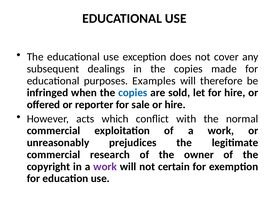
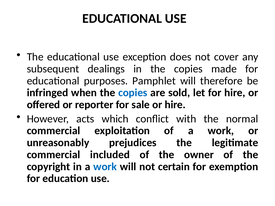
Examples: Examples -> Pamphlet
research: research -> included
work at (105, 167) colour: purple -> blue
